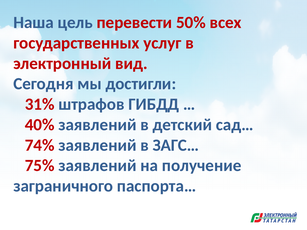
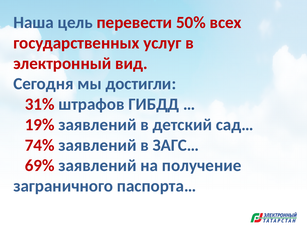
40%: 40% -> 19%
75%: 75% -> 69%
